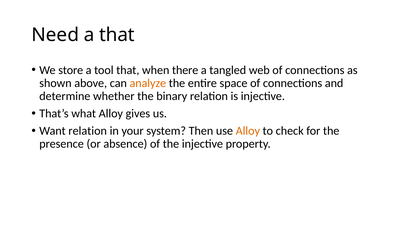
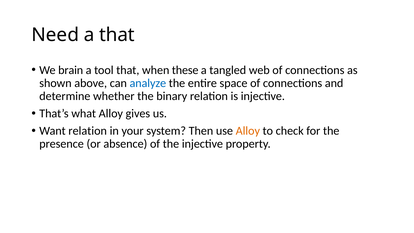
store: store -> brain
there: there -> these
analyze colour: orange -> blue
